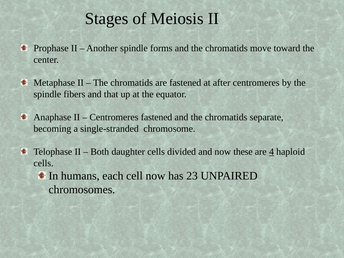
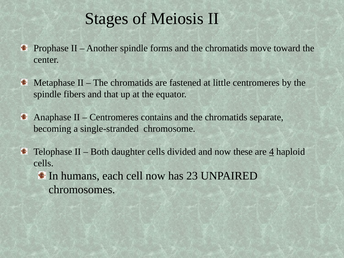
after: after -> little
Centromeres fastened: fastened -> contains
